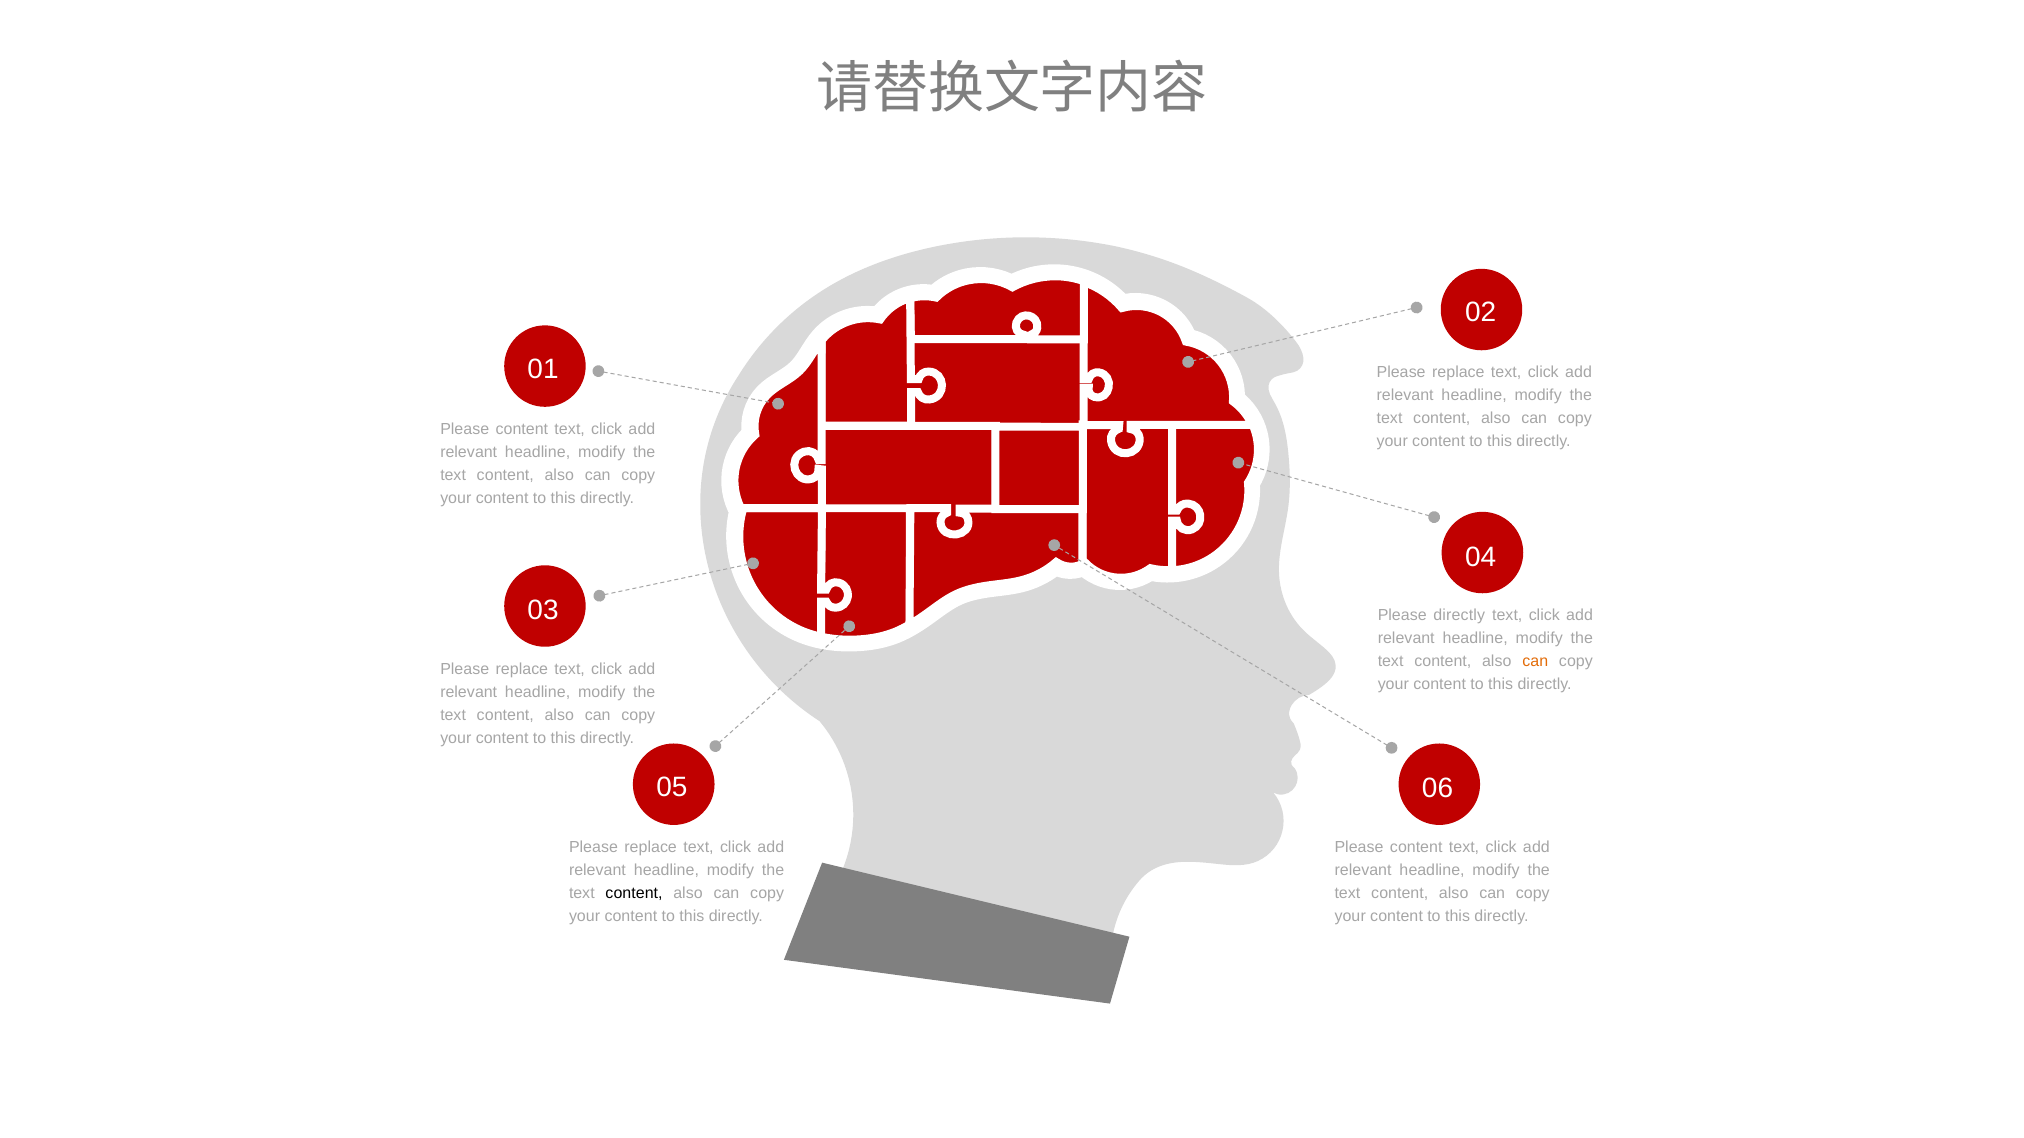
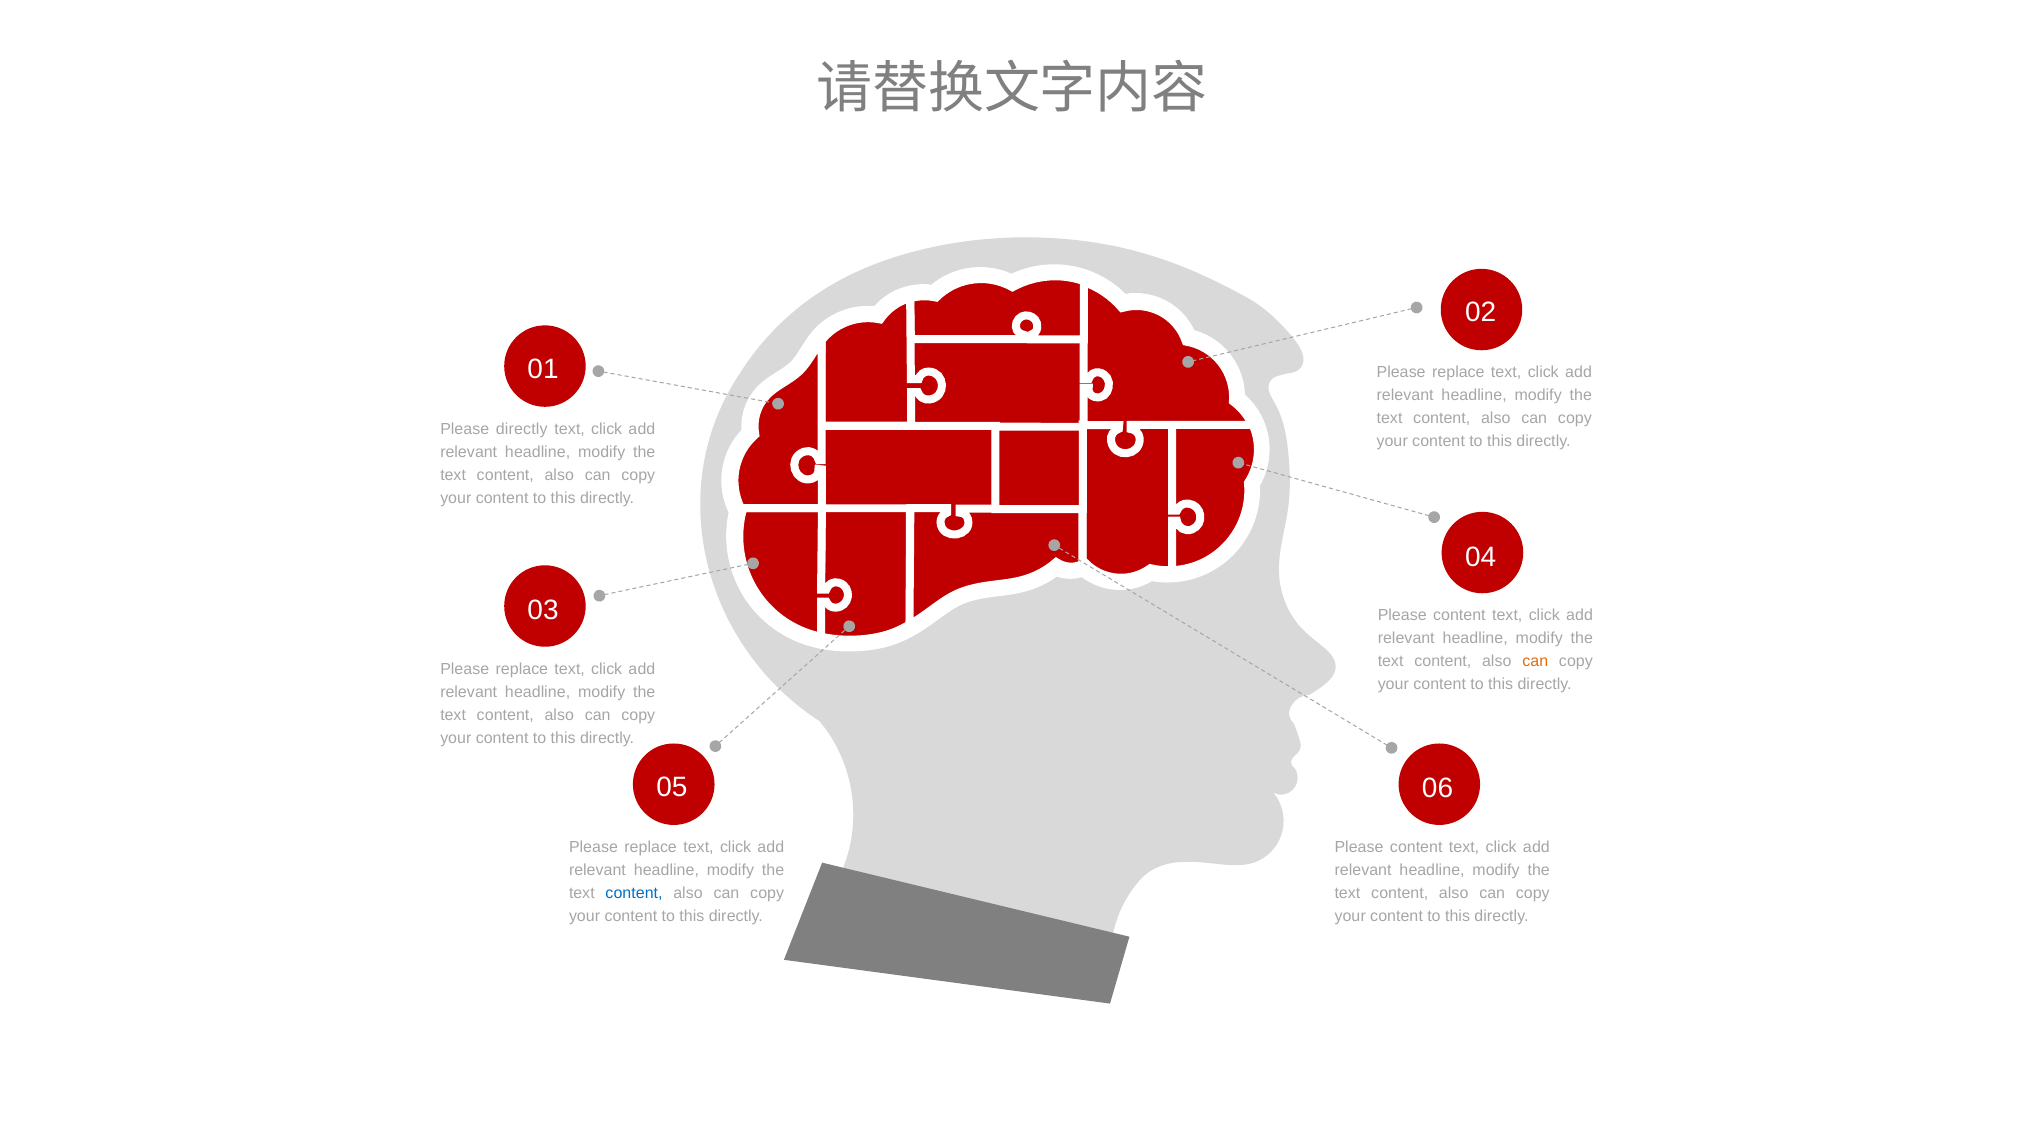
content at (522, 429): content -> directly
directly at (1459, 616): directly -> content
content at (634, 894) colour: black -> blue
